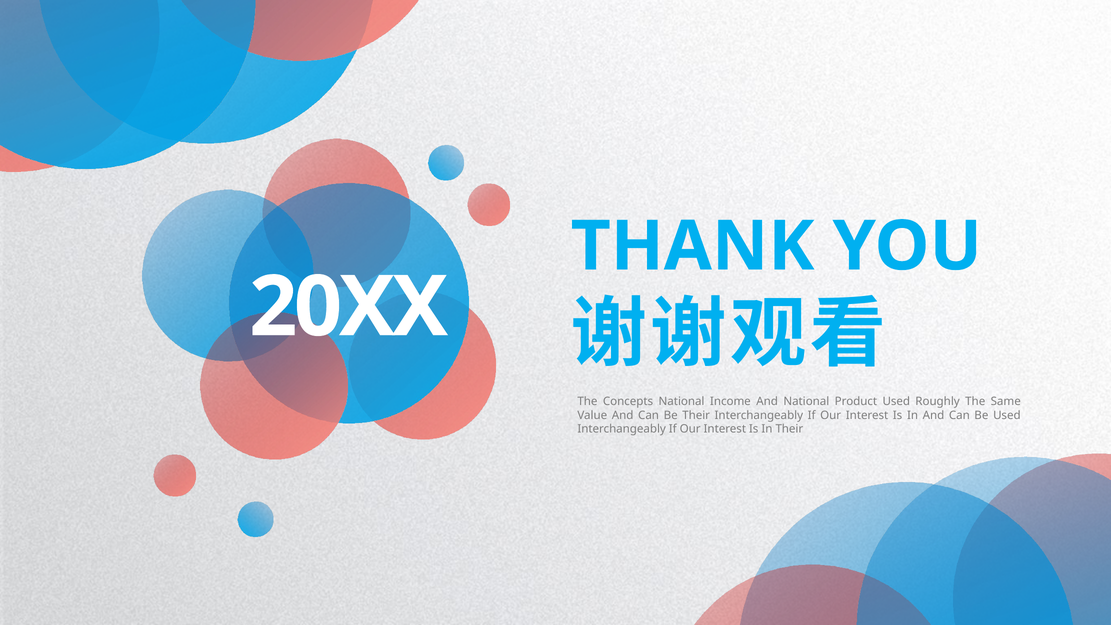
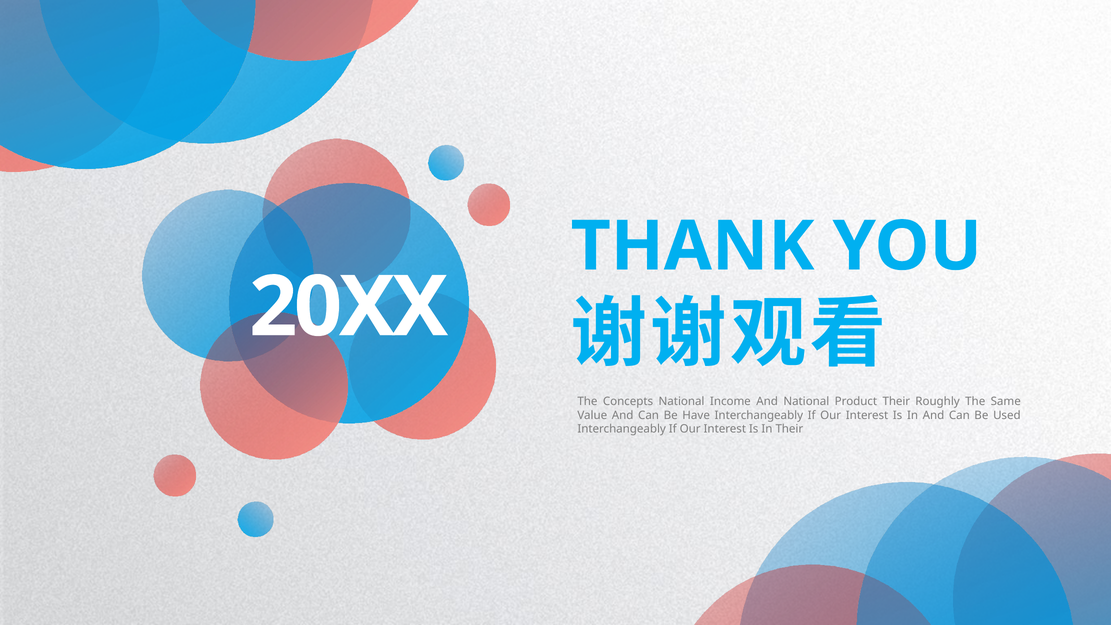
Product Used: Used -> Their
Be Their: Their -> Have
